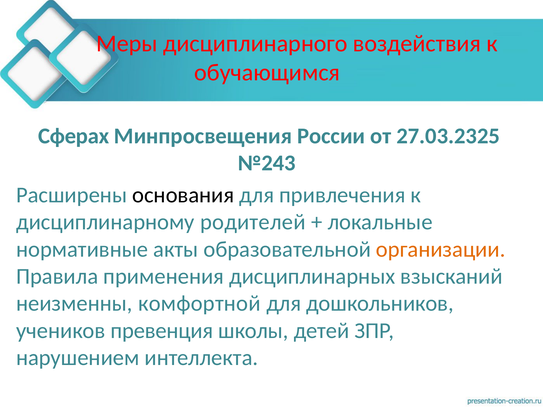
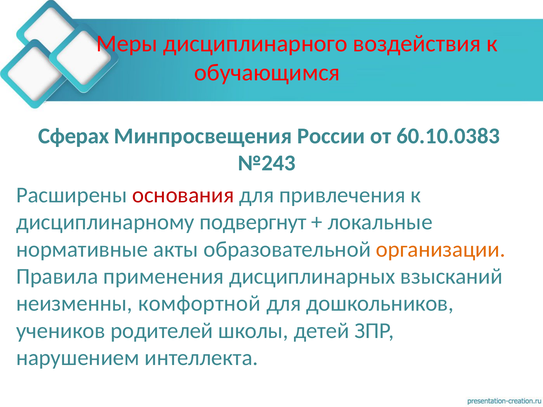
27.03.2325: 27.03.2325 -> 60.10.0383
основания colour: black -> red
родителей: родителей -> подвергнут
превенция: превенция -> родителей
